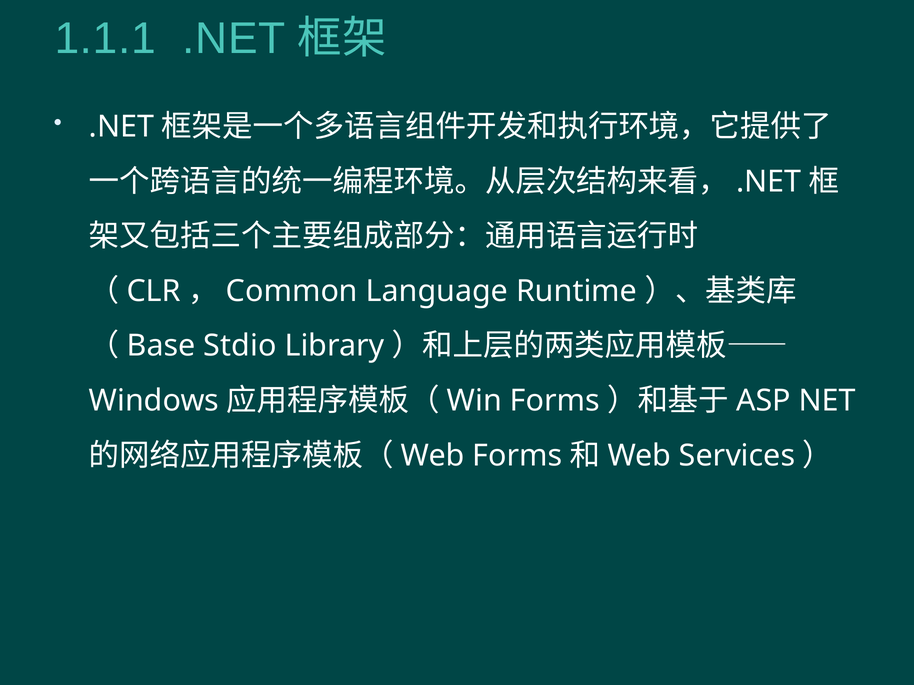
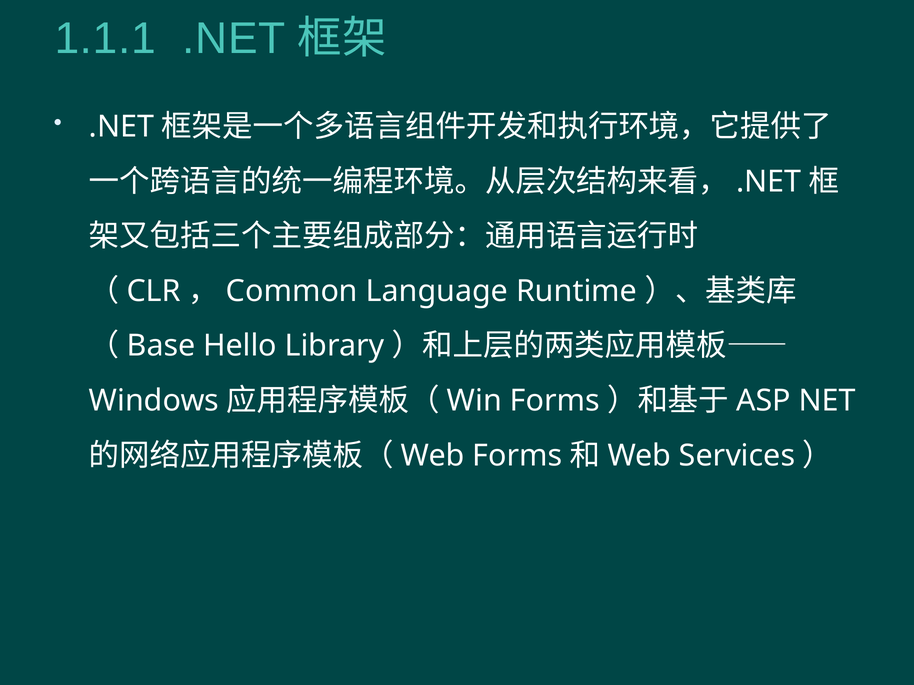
Stdio: Stdio -> Hello
